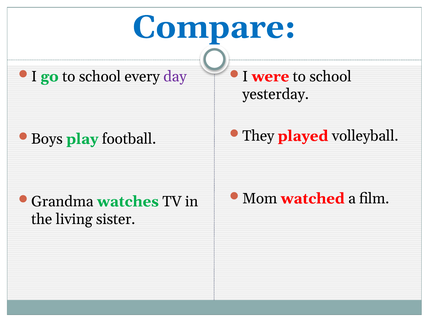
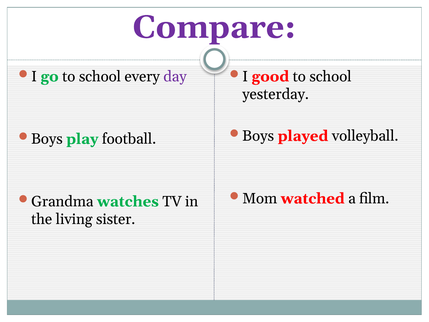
Compare colour: blue -> purple
were: were -> good
They at (258, 136): They -> Boys
